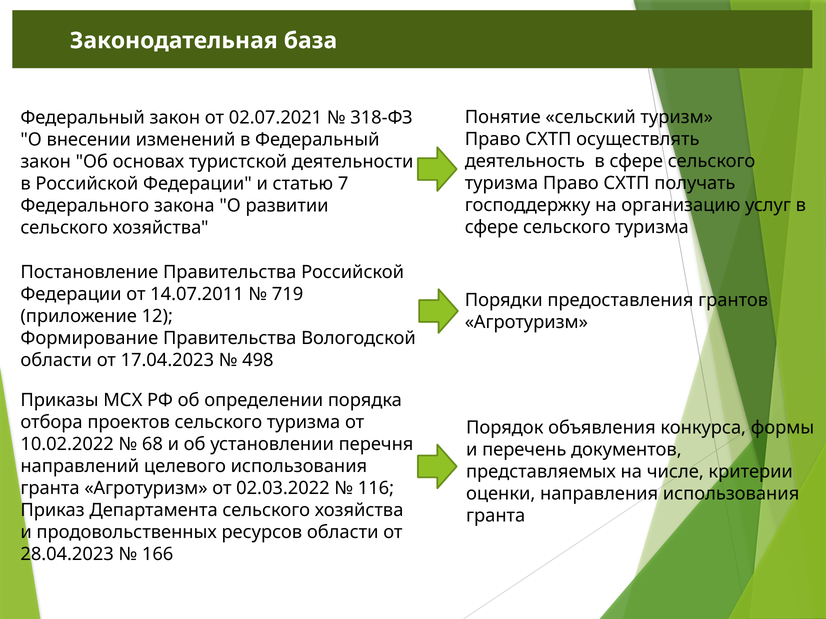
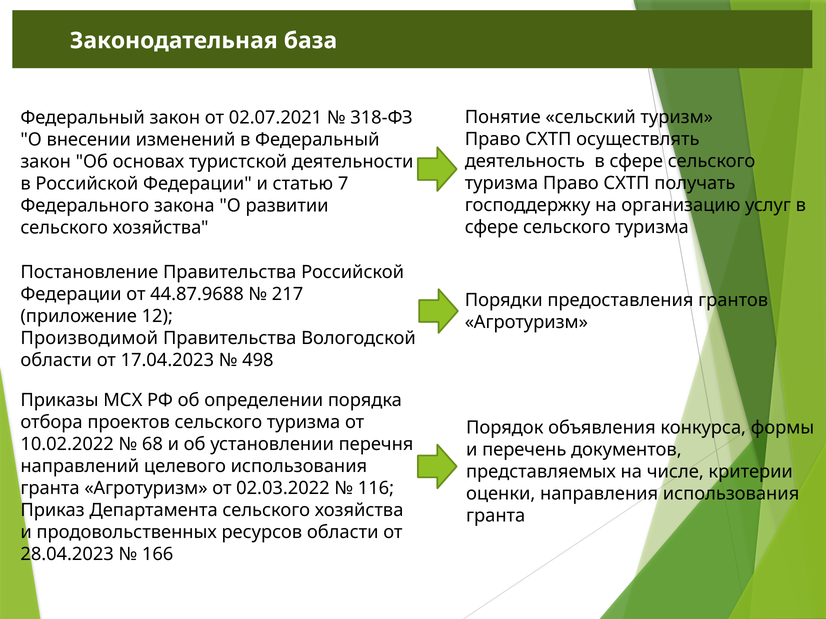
14.07.2011: 14.07.2011 -> 44.87.9688
719: 719 -> 217
Формирование: Формирование -> Производимой
